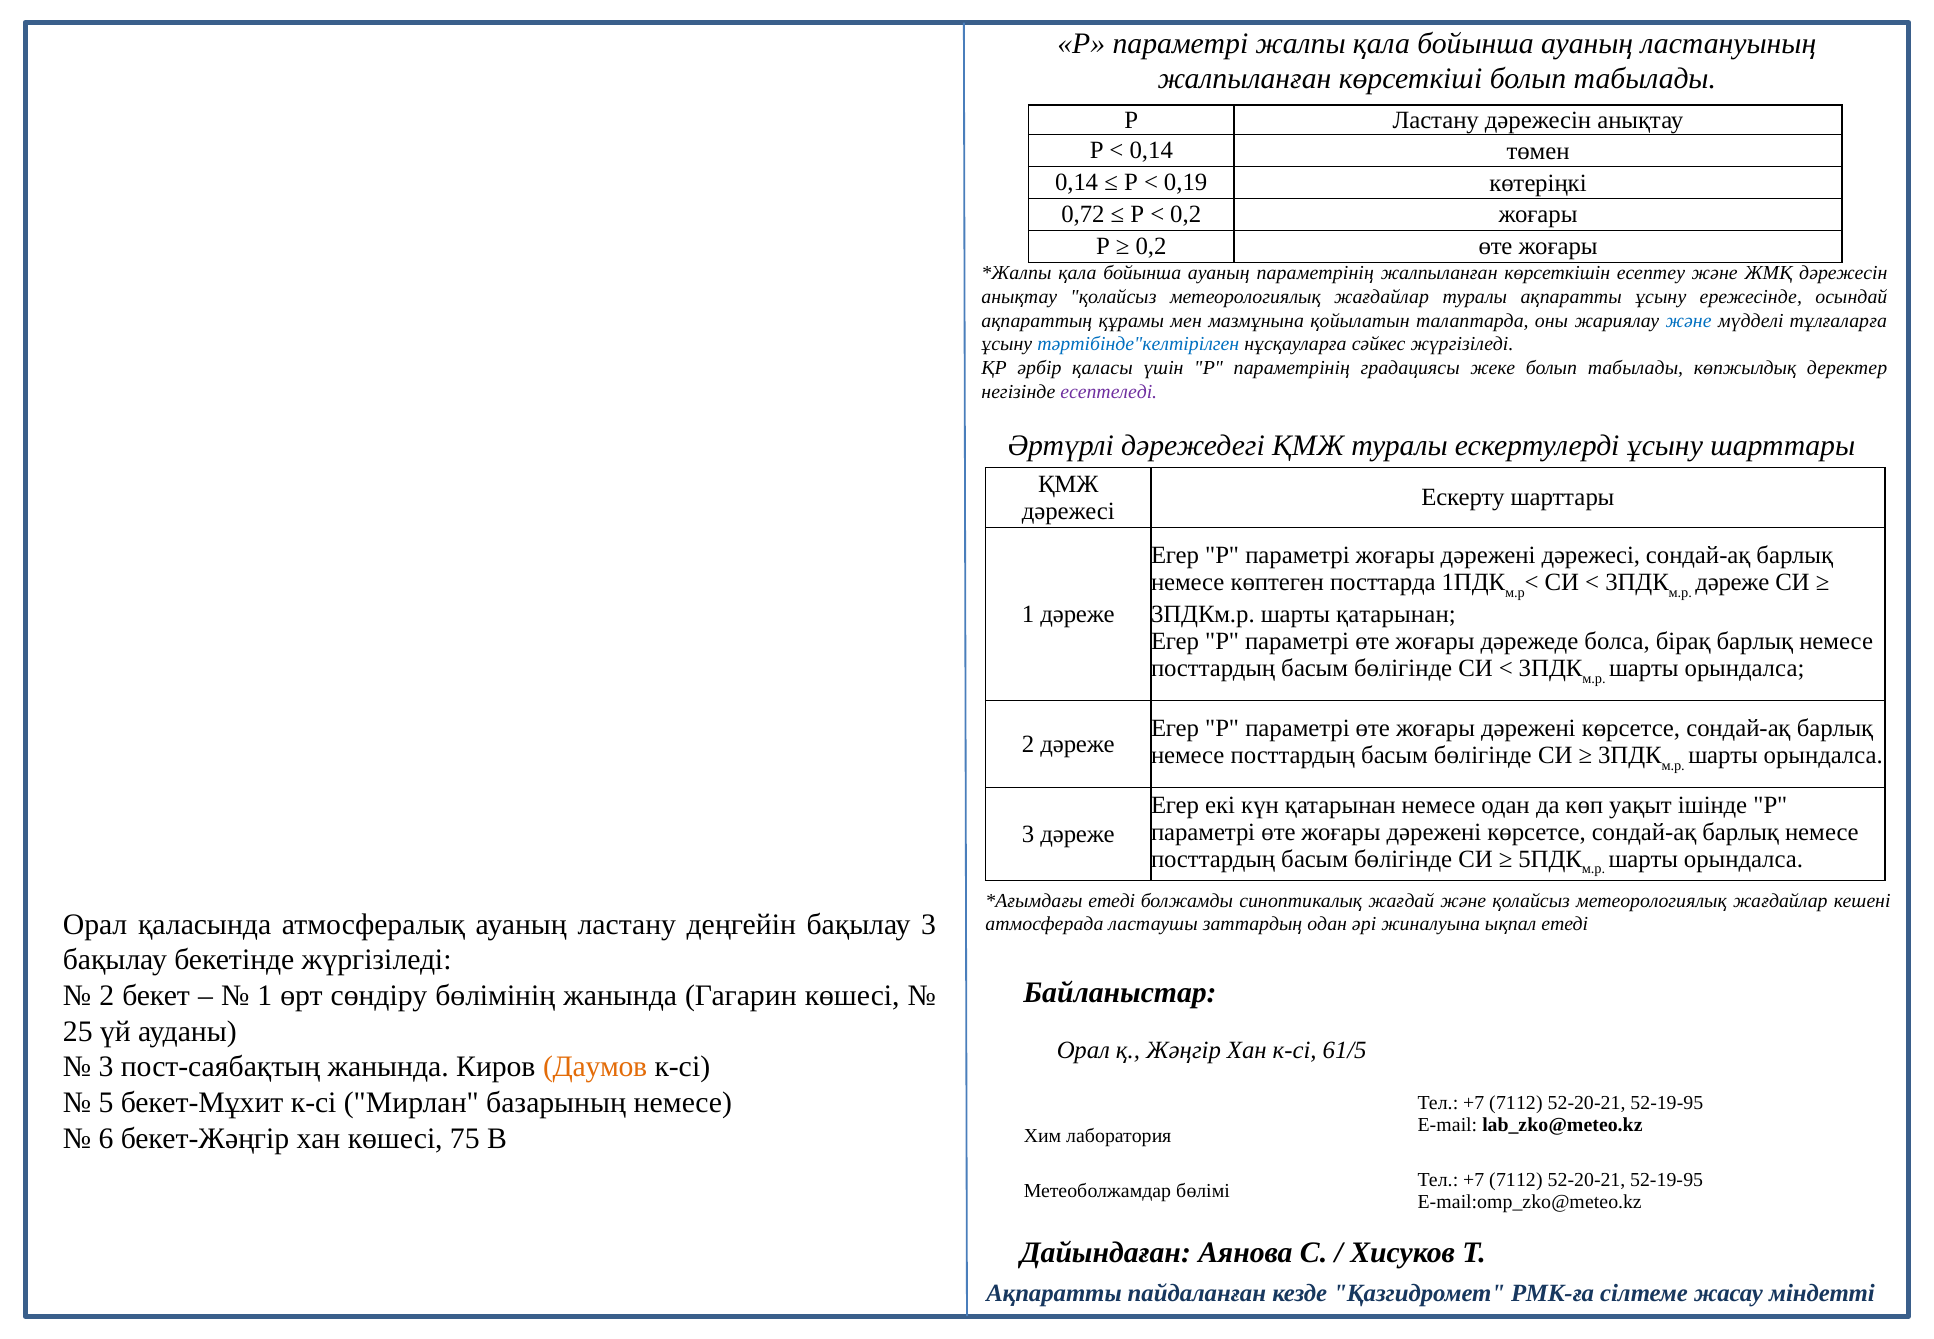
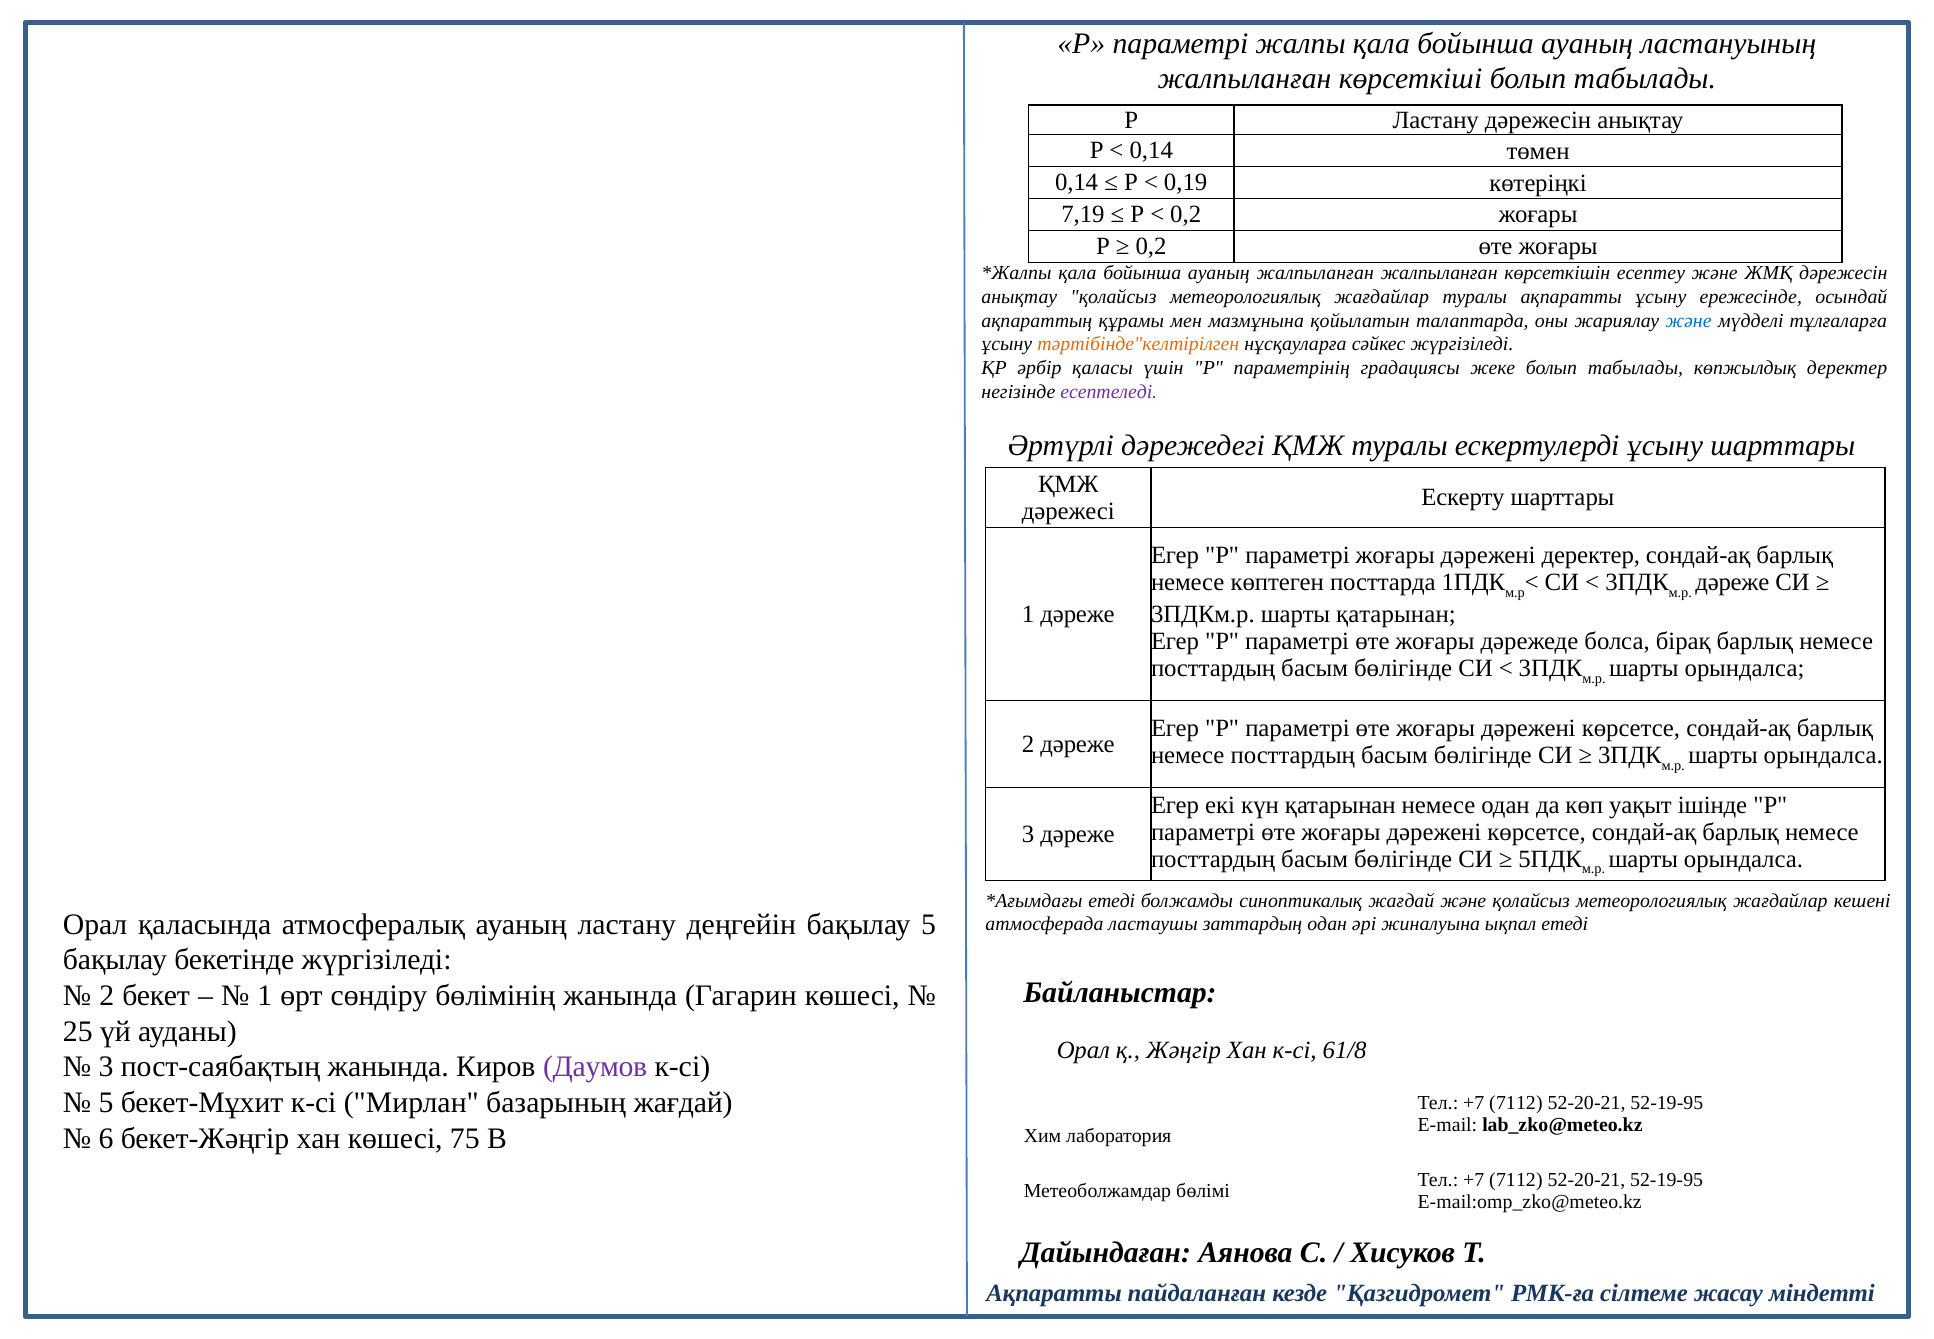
0,72: 0,72 -> 7,19
ауаның параметрінің: параметрінің -> жалпыланған
тәртібінде"келтірілген colour: blue -> orange
дәрежені дәрежесі: дәрежесі -> деректер
бақылау 3: 3 -> 5
61/5: 61/5 -> 61/8
Даумов colour: orange -> purple
базарының немесе: немесе -> жағдай
